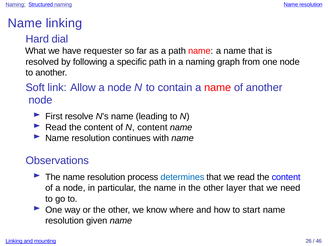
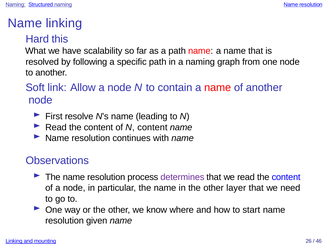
dial: dial -> this
requester: requester -> scalability
determines colour: blue -> purple
